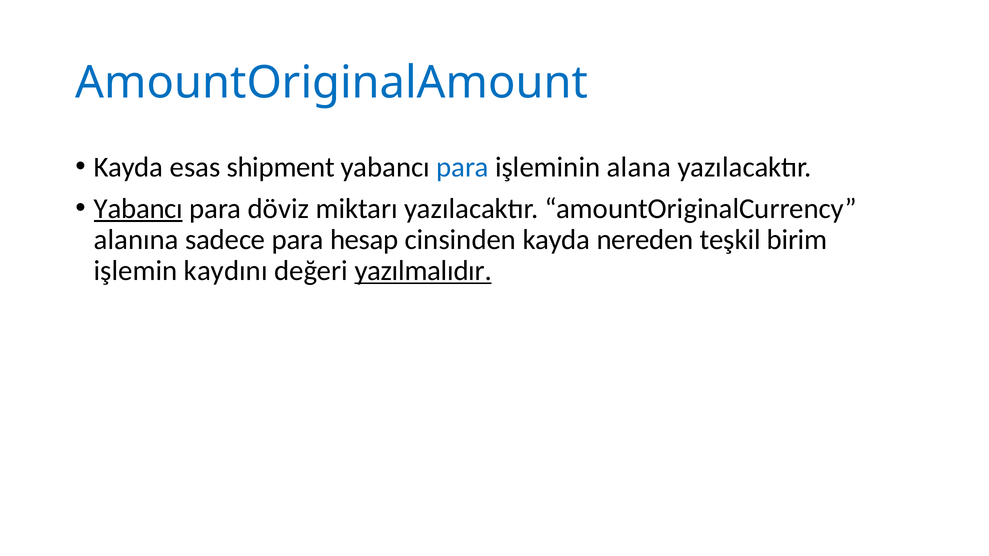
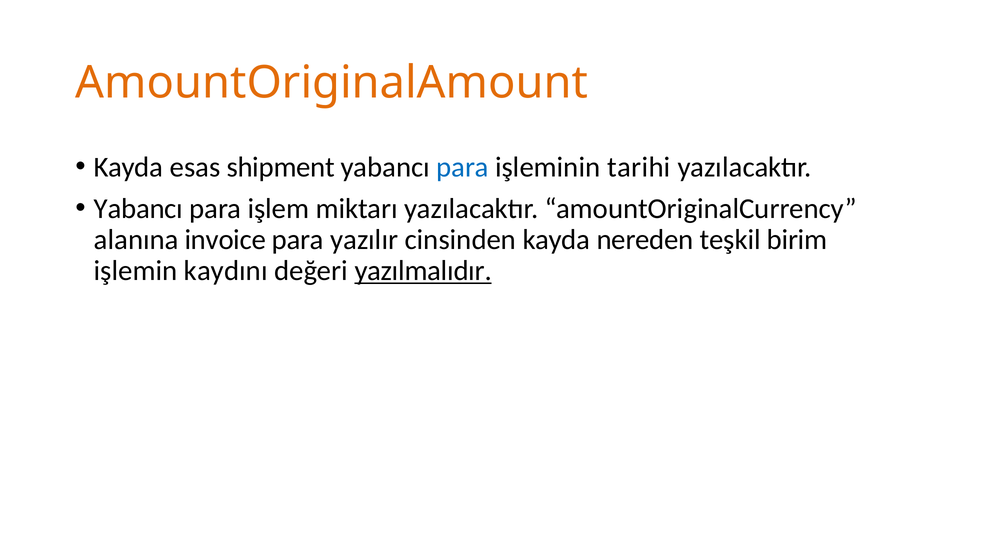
AmountOriginalAmount colour: blue -> orange
alana: alana -> tarihi
Yabancı at (138, 209) underline: present -> none
döviz: döviz -> işlem
sadece: sadece -> invoice
hesap: hesap -> yazılır
